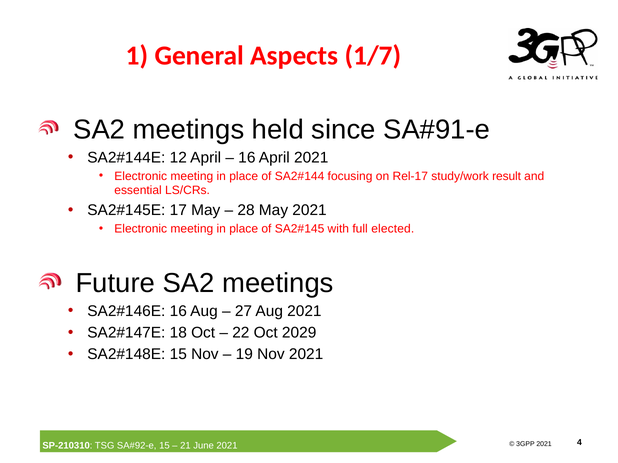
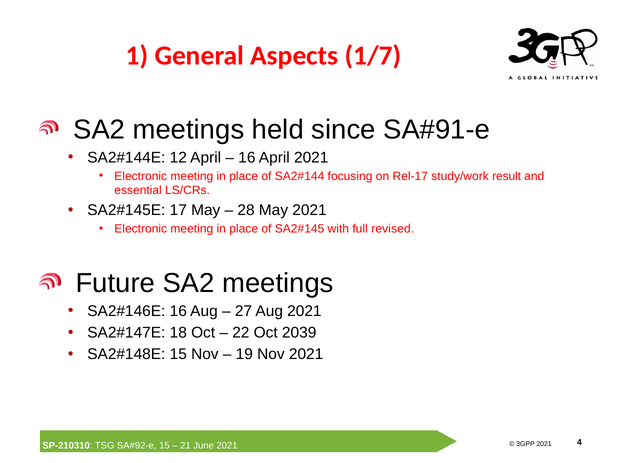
elected: elected -> revised
2029: 2029 -> 2039
